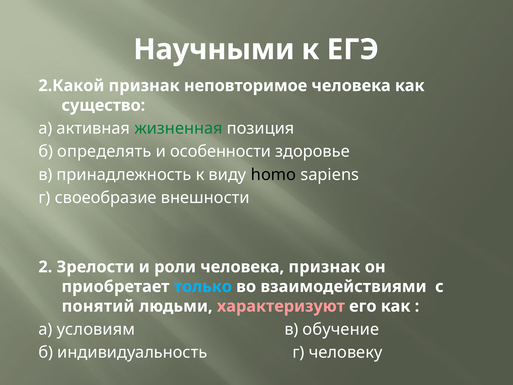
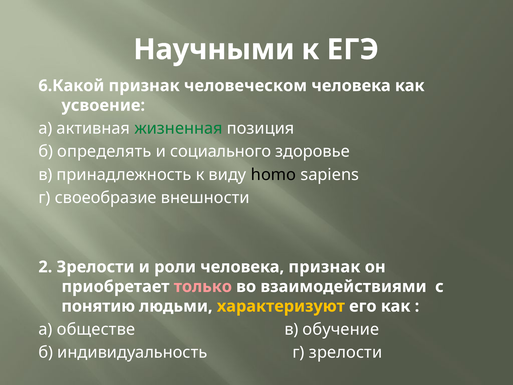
2.Какой: 2.Какой -> 6.Какой
неповторимое: неповторимое -> человеческом
существо: существо -> усвоение
особенности: особенности -> социального
только colour: light blue -> pink
понятий: понятий -> понятию
характеризуют colour: pink -> yellow
условиям: условиям -> обществе
г человеку: человеку -> зрелости
